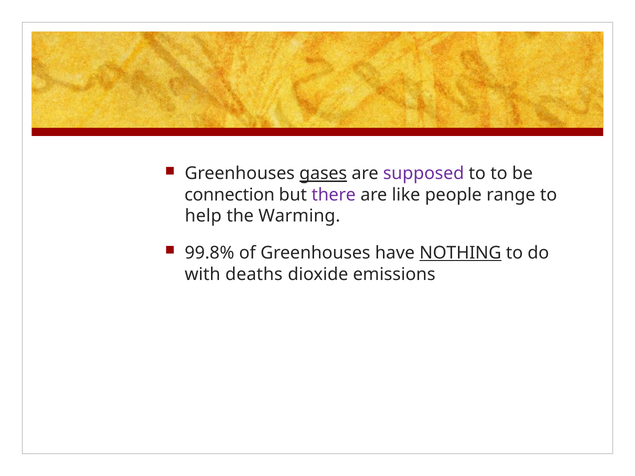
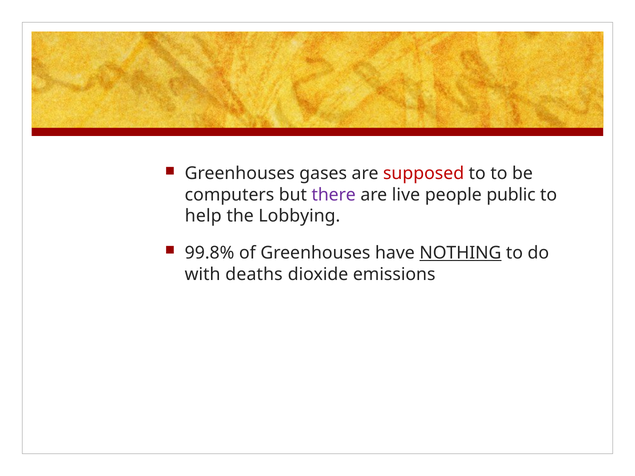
gases underline: present -> none
supposed colour: purple -> red
connection: connection -> computers
like: like -> live
range: range -> public
Warming: Warming -> Lobbying
